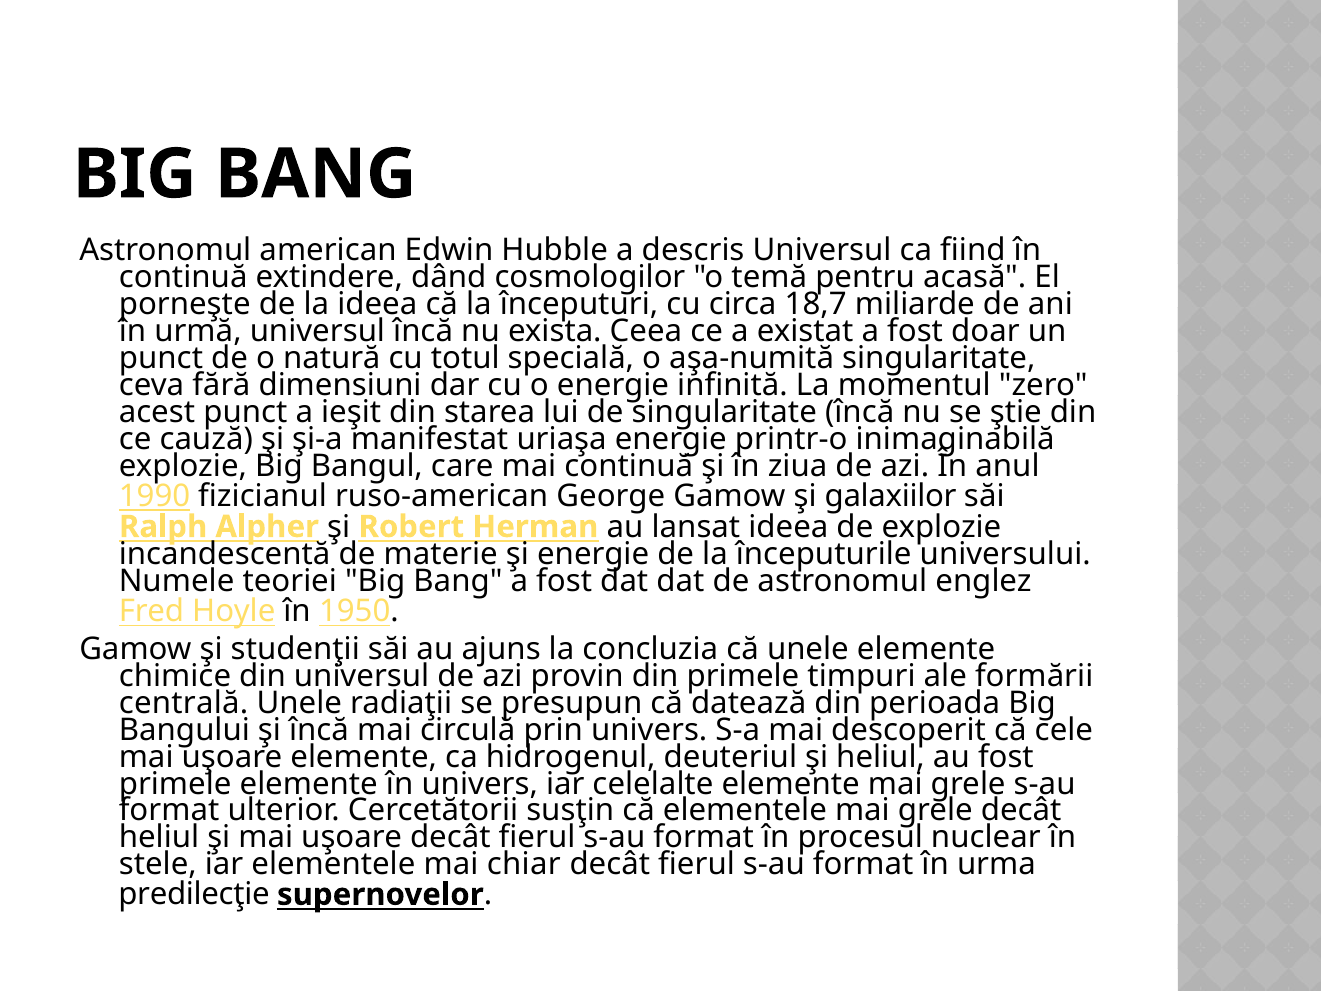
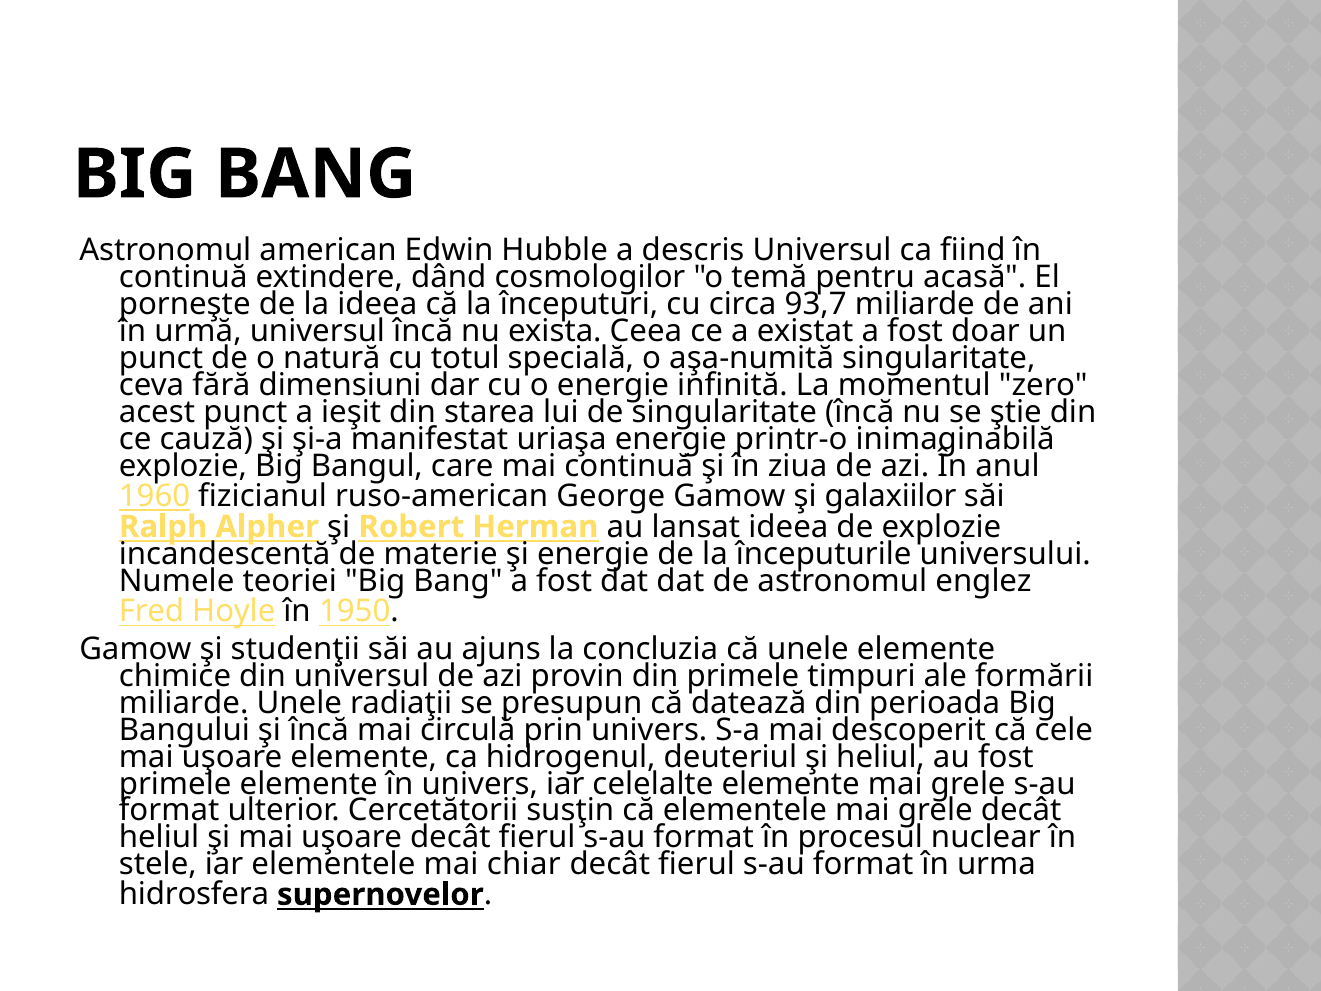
18,7: 18,7 -> 93,7
1990: 1990 -> 1960
centrală at (184, 703): centrală -> miliarde
predilecţie: predilecţie -> hidrosfera
